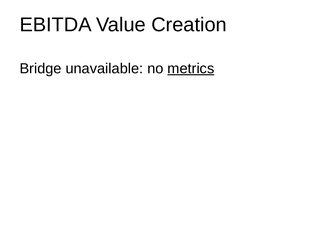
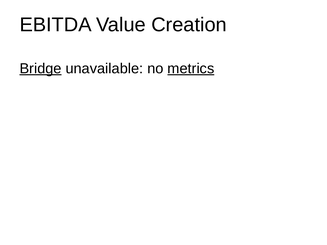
Bridge underline: none -> present
